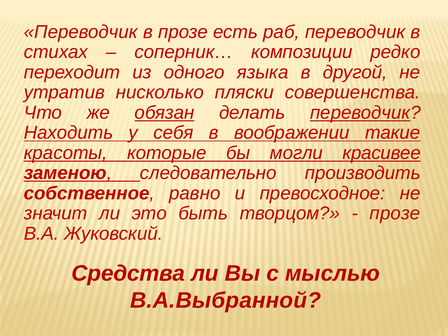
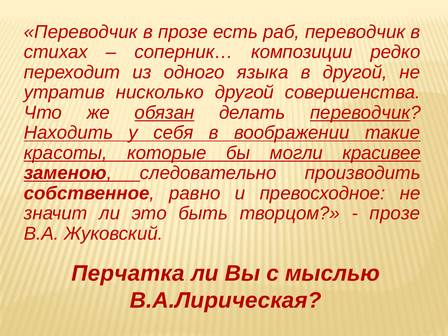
нисколько пляски: пляски -> другой
Средства: Средства -> Перчатка
В.А.Выбранной: В.А.Выбранной -> В.А.Лирическая
